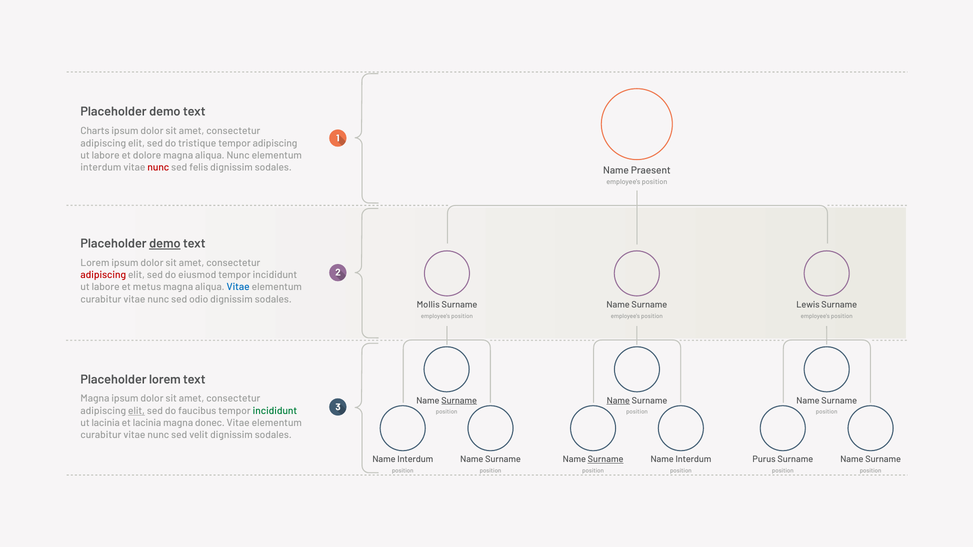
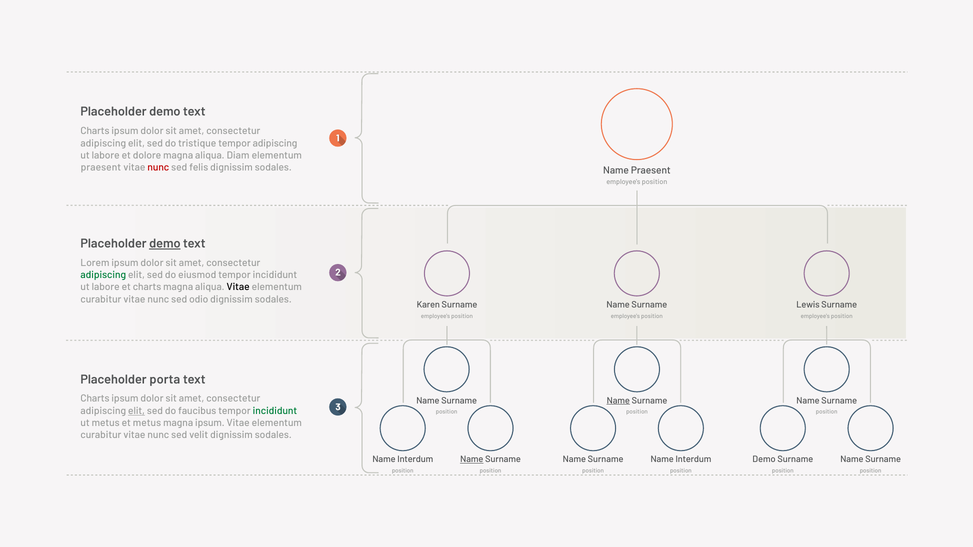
aliqua Nunc: Nunc -> Diam
interdum at (101, 168): interdum -> praesent
adipiscing at (103, 275) colour: red -> green
et metus: metus -> charts
Vitae at (238, 287) colour: blue -> black
Mollis: Mollis -> Karen
Placeholder lorem: lorem -> porta
Magna at (95, 399): Magna -> Charts
Surname at (459, 401) underline: present -> none
ut lacinia: lacinia -> metus
et lacinia: lacinia -> metus
magna donec: donec -> ipsum
Name at (472, 460) underline: none -> present
Surname at (606, 460) underline: present -> none
Purus at (764, 460): Purus -> Demo
